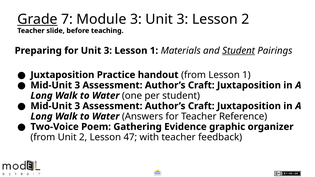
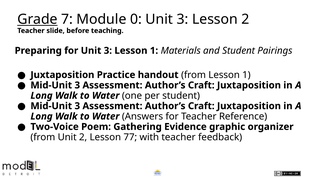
Module 3: 3 -> 0
Student at (239, 51) underline: present -> none
47: 47 -> 77
